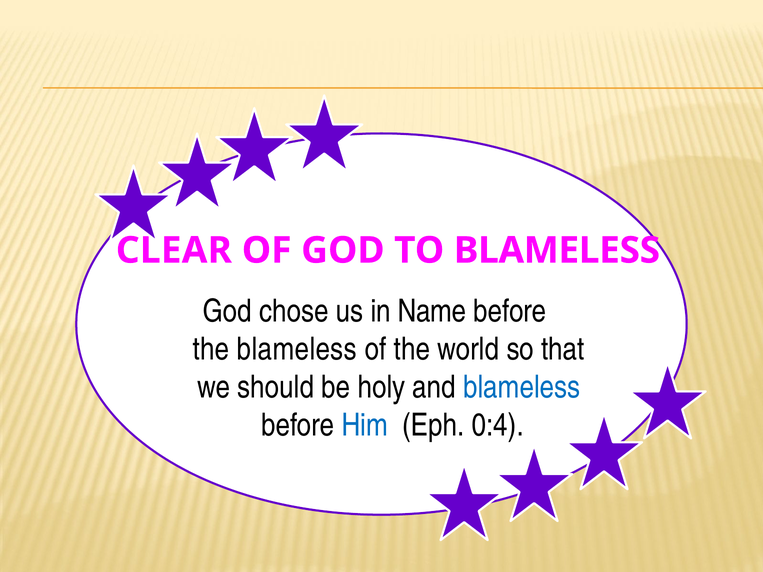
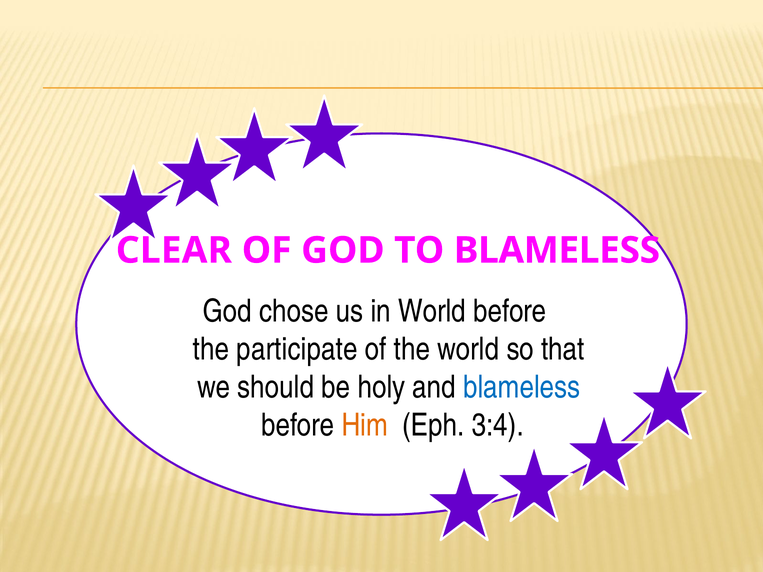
in Name: Name -> World
the blameless: blameless -> participate
Him colour: blue -> orange
0:4: 0:4 -> 3:4
